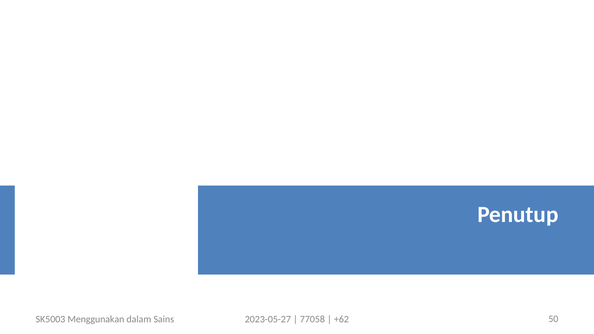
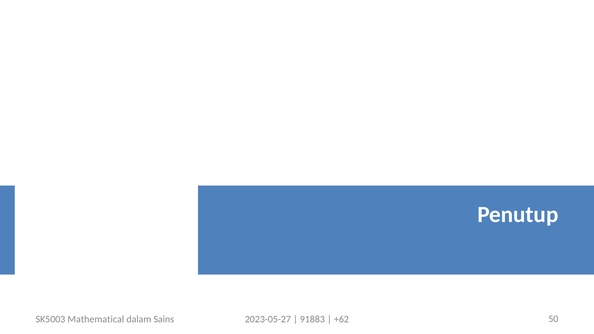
Menggunakan: Menggunakan -> Mathematical
77058: 77058 -> 91883
